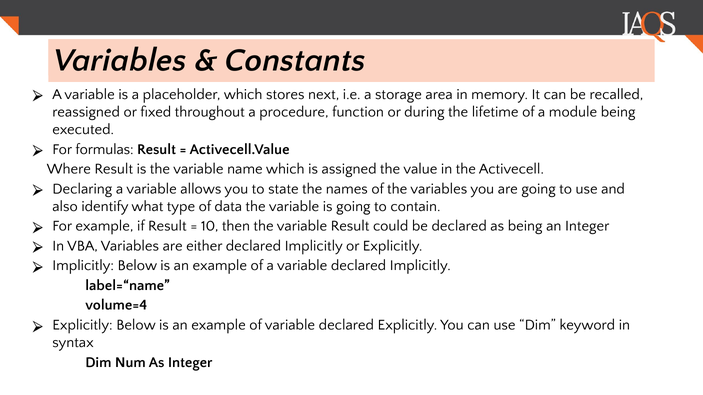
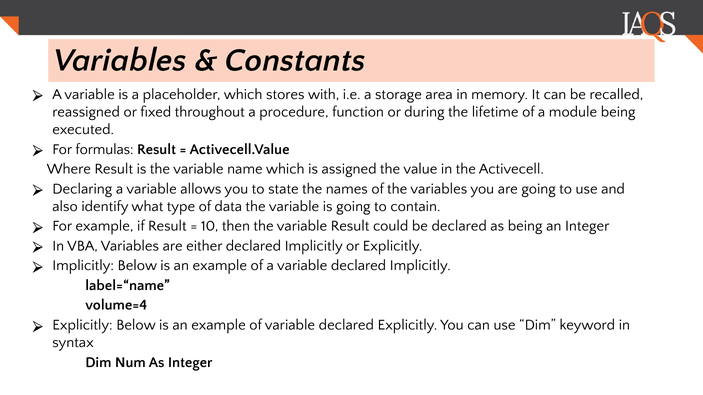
next: next -> with
